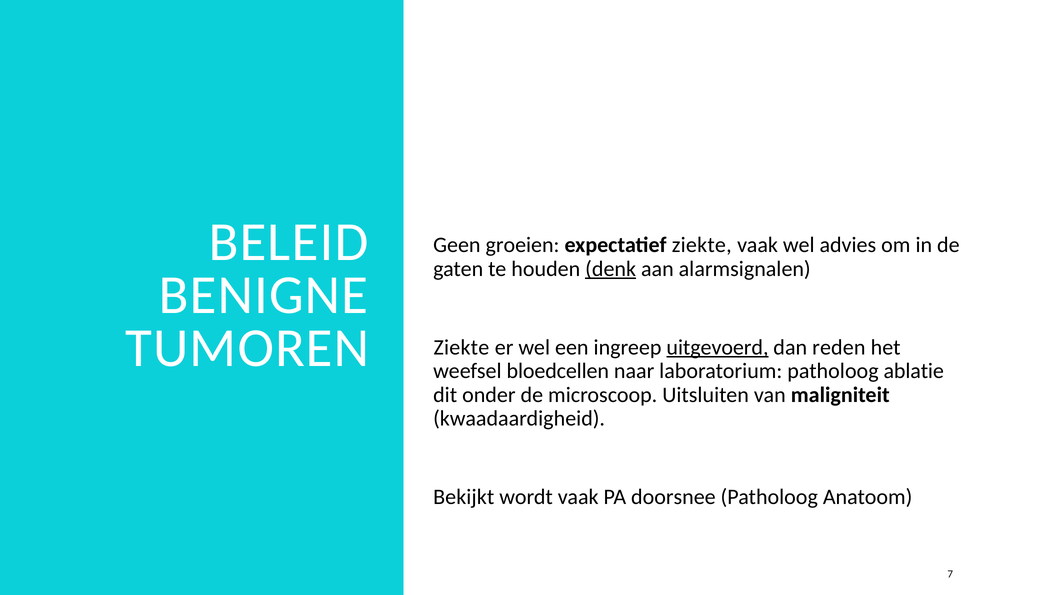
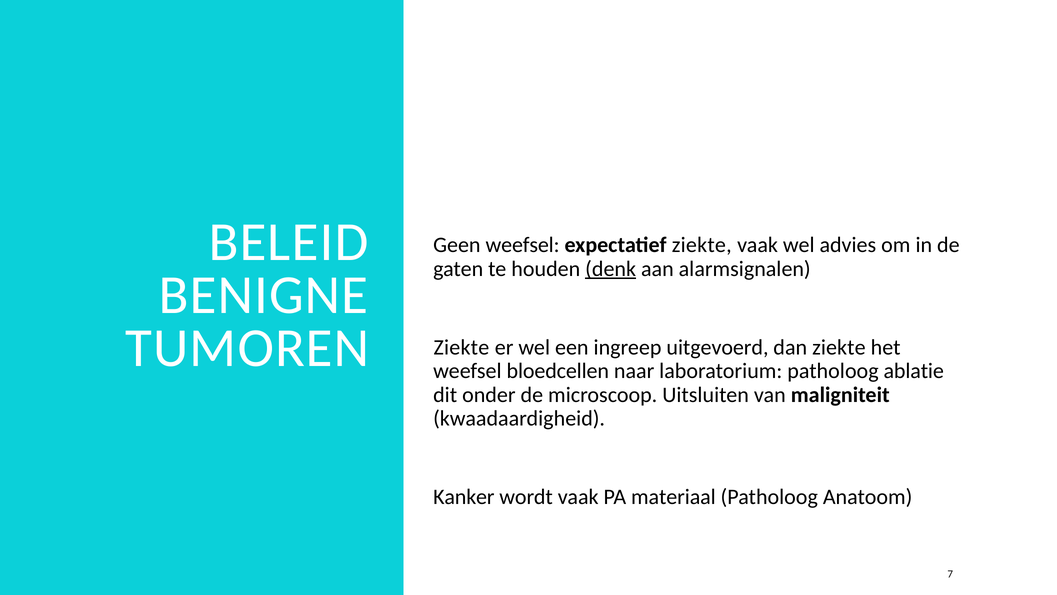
Geen groeien: groeien -> weefsel
uitgevoerd underline: present -> none
dan reden: reden -> ziekte
Bekijkt: Bekijkt -> Kanker
doorsnee: doorsnee -> materiaal
